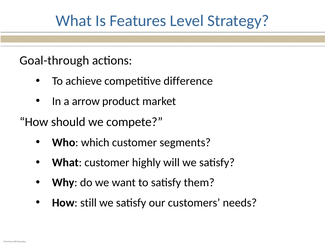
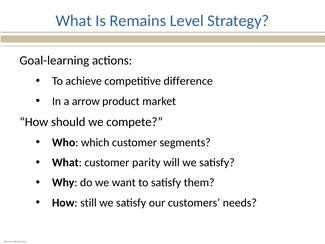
Features: Features -> Remains
Goal-through: Goal-through -> Goal-learning
highly: highly -> parity
